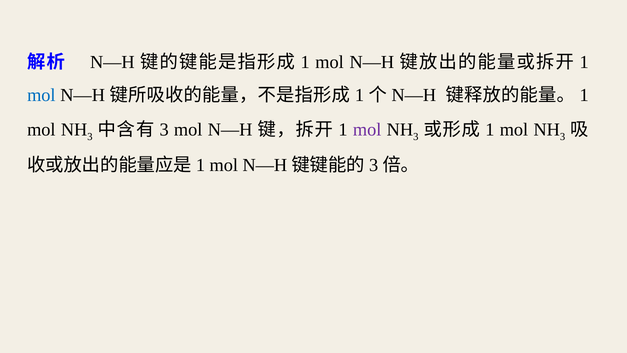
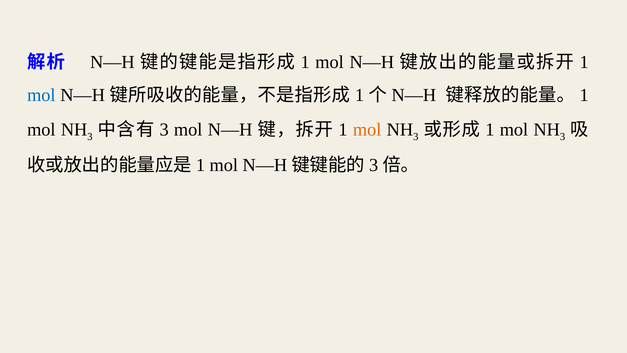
mol at (367, 129) colour: purple -> orange
